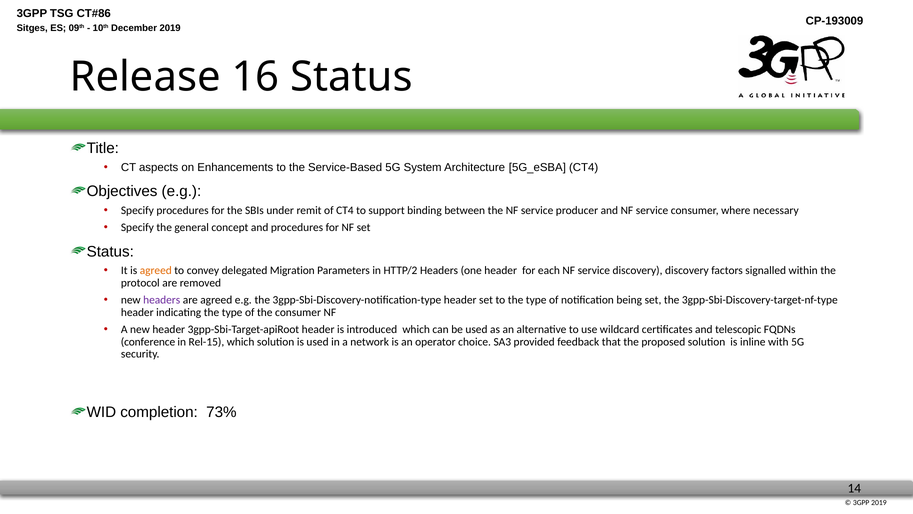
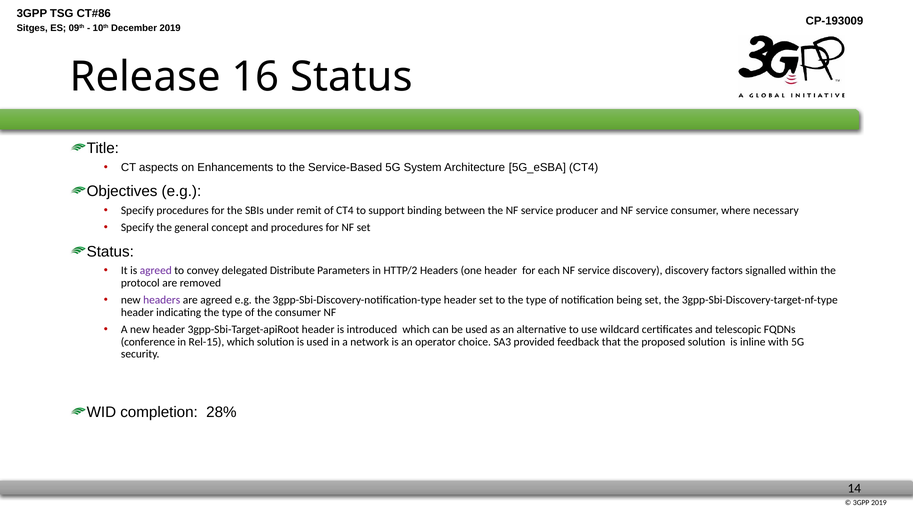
agreed at (156, 270) colour: orange -> purple
Migration: Migration -> Distribute
73%: 73% -> 28%
